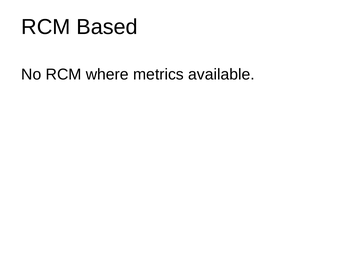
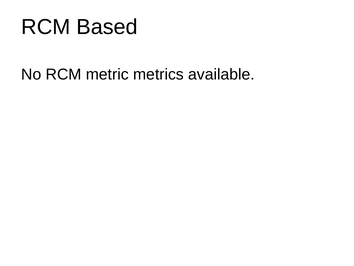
where: where -> metric
